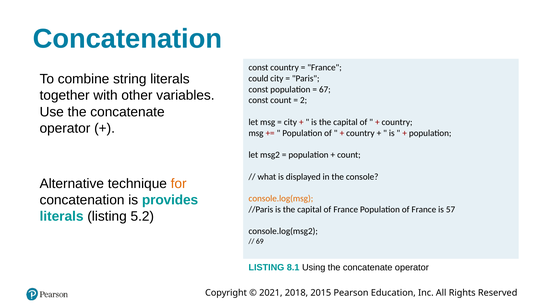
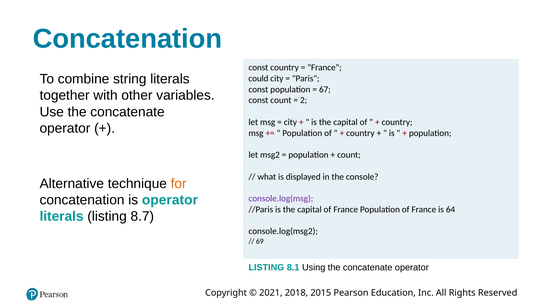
is provides: provides -> operator
console.log(msg colour: orange -> purple
57: 57 -> 64
5.2: 5.2 -> 8.7
